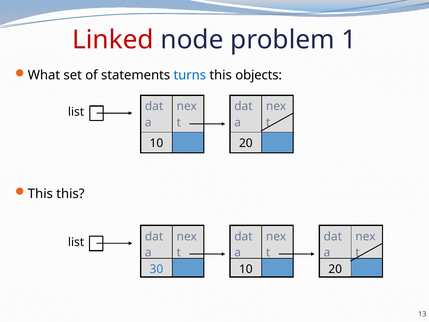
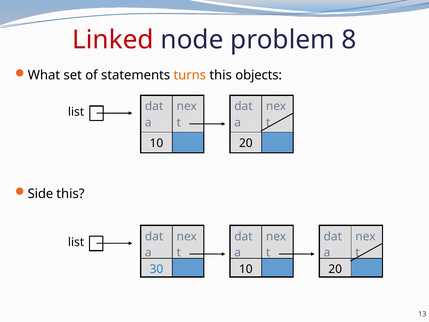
1: 1 -> 8
turns colour: blue -> orange
This at (40, 194): This -> Side
